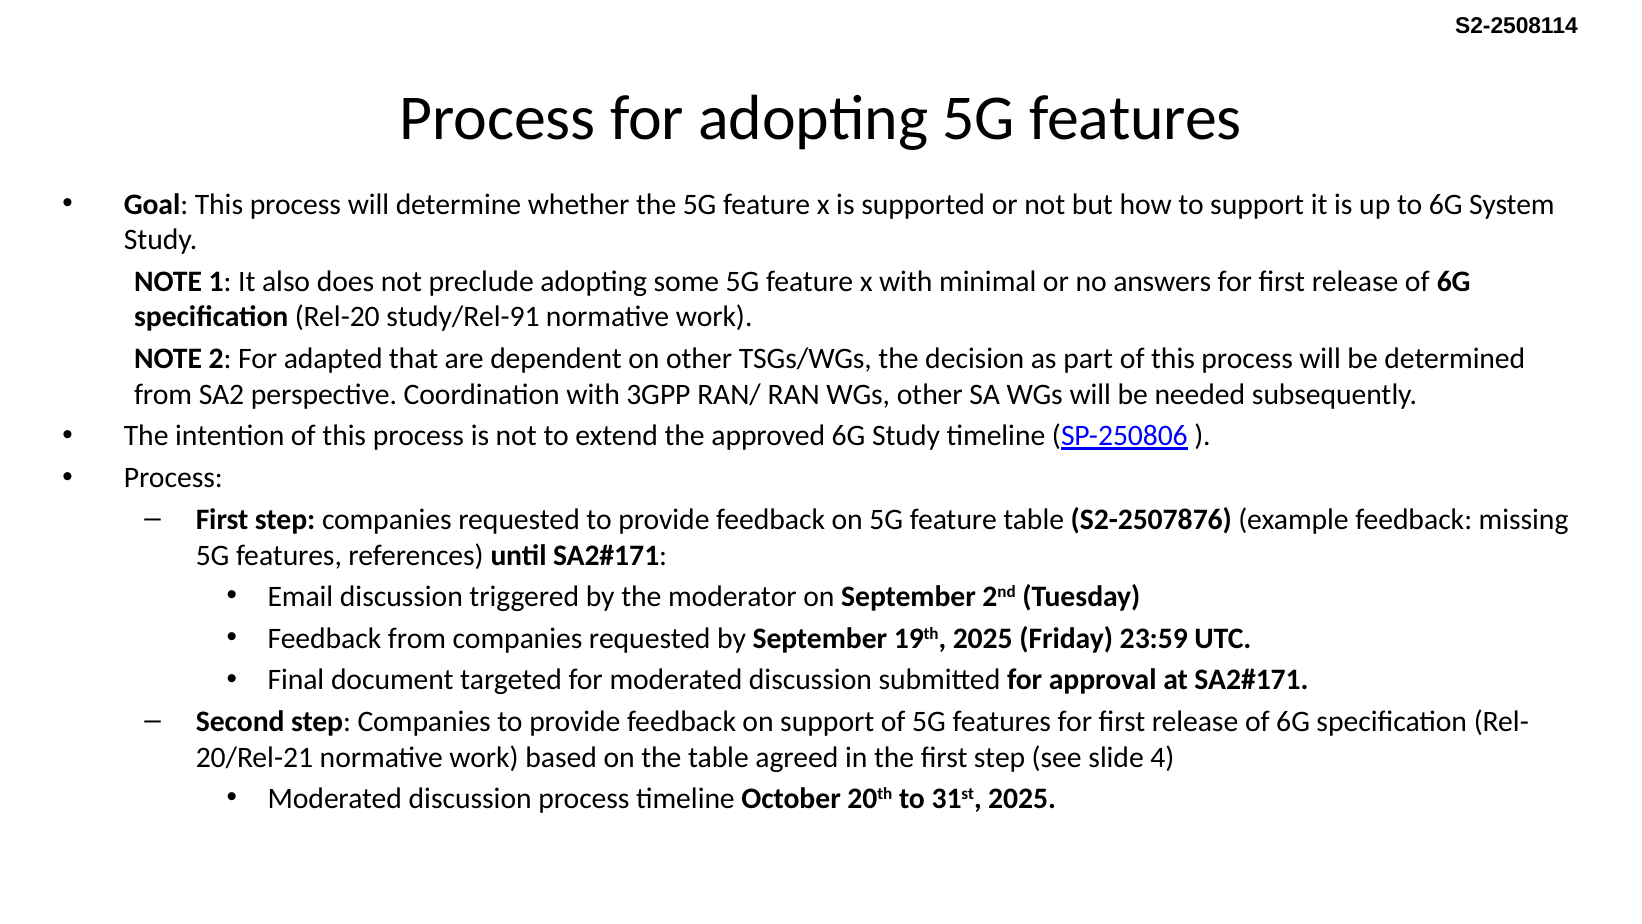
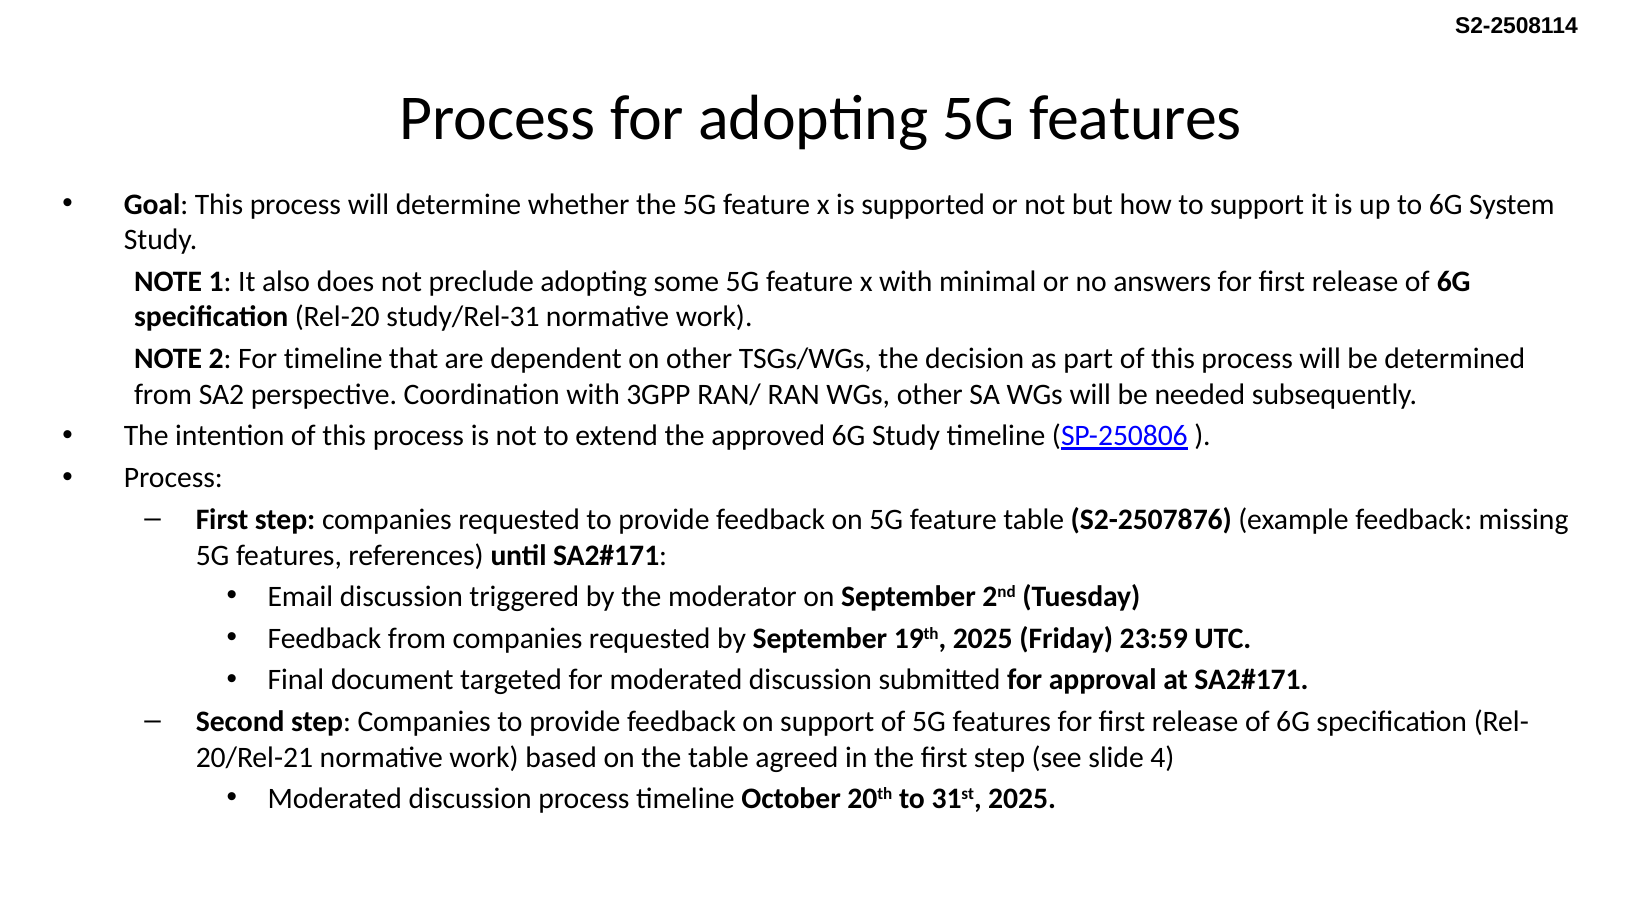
study/Rel-91: study/Rel-91 -> study/Rel-31
For adapted: adapted -> timeline
